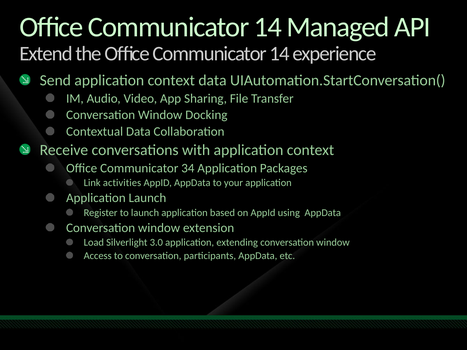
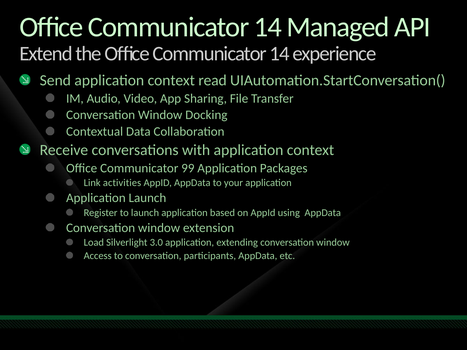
context data: data -> read
34: 34 -> 99
